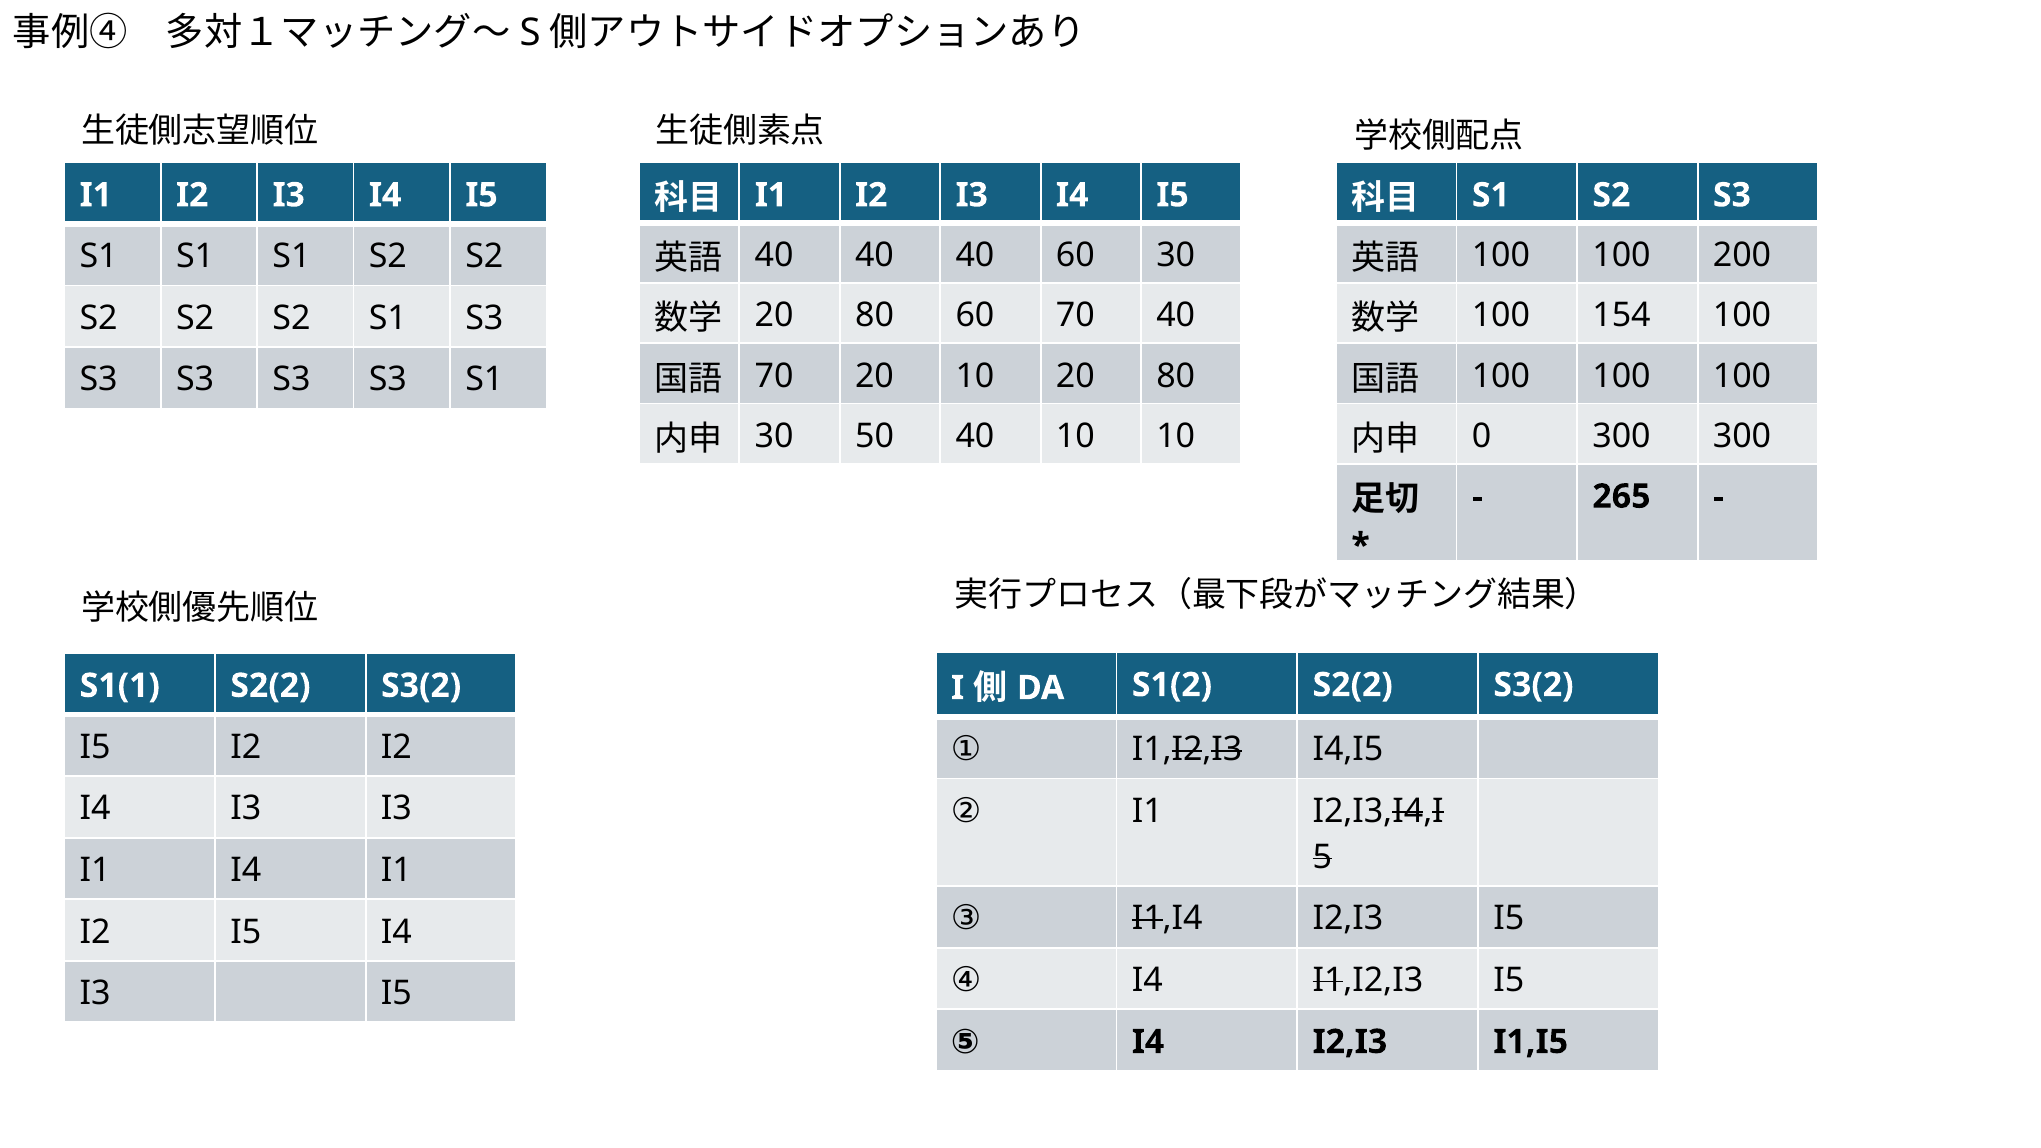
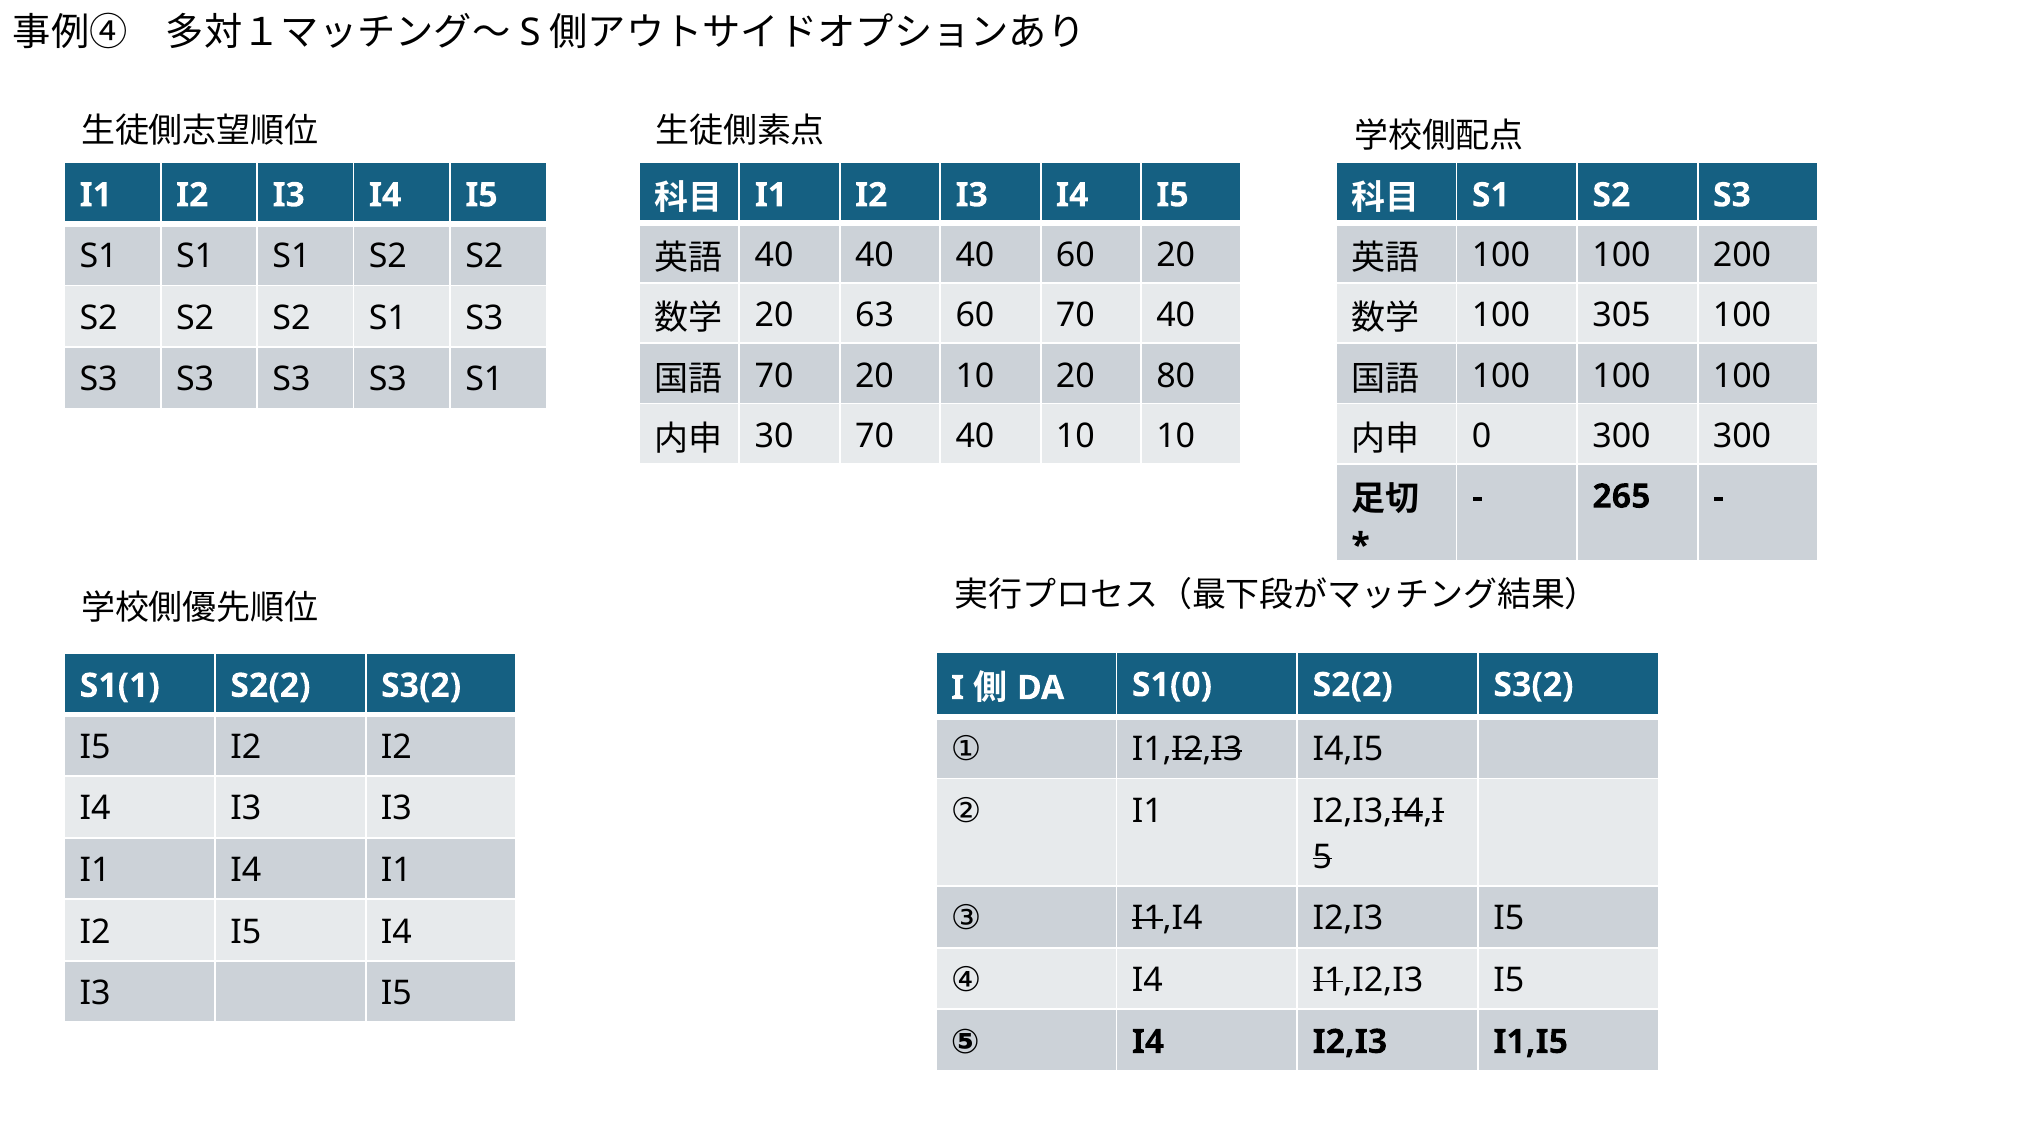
60 30: 30 -> 20
80 at (875, 316): 80 -> 63
154: 154 -> 305
30 50: 50 -> 70
S1(2: S1(2 -> S1(0
